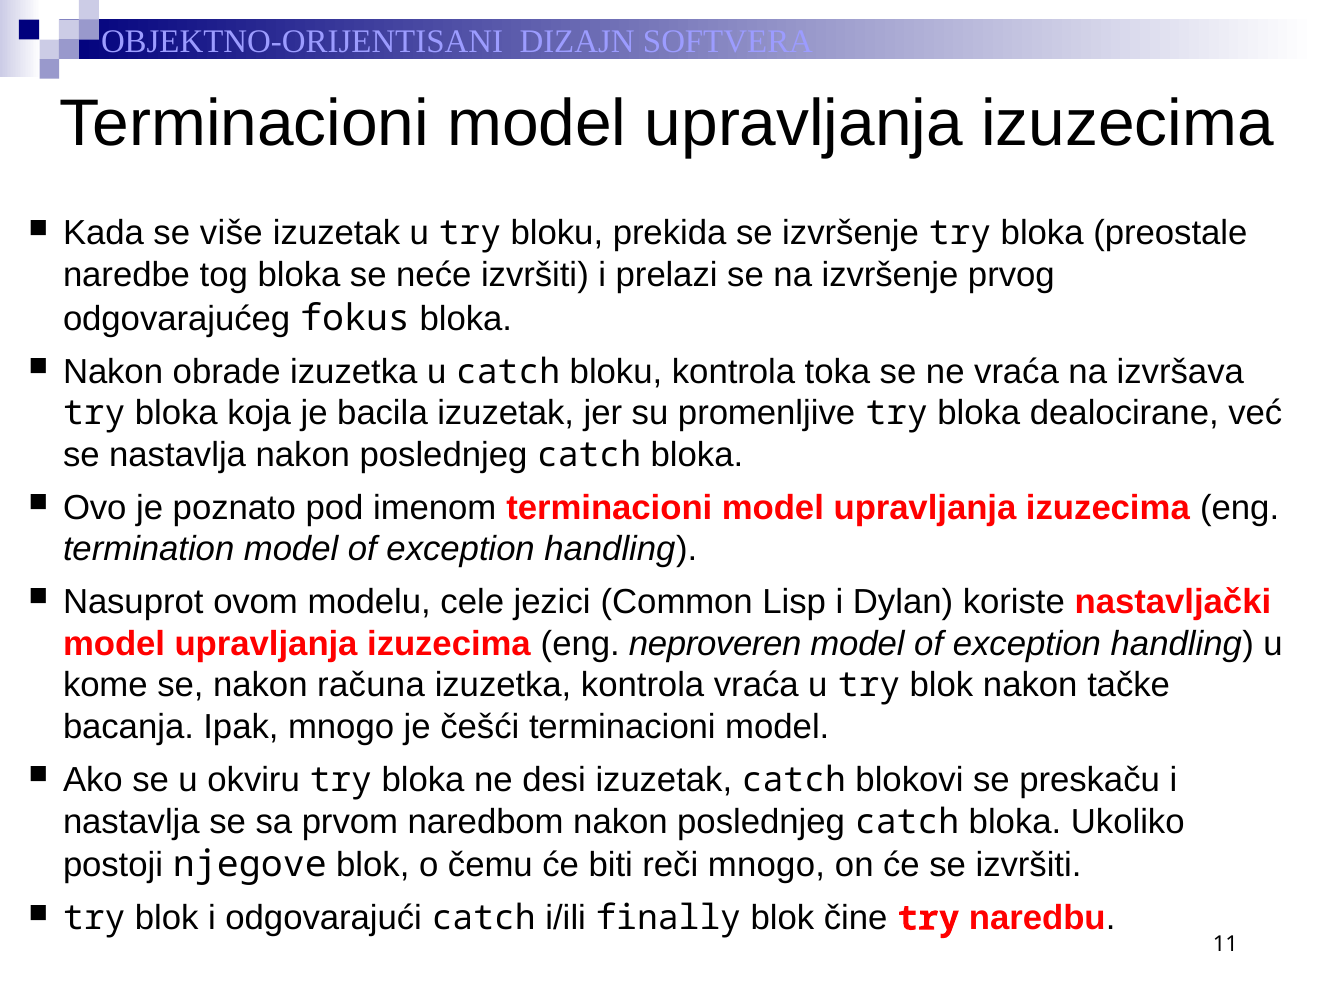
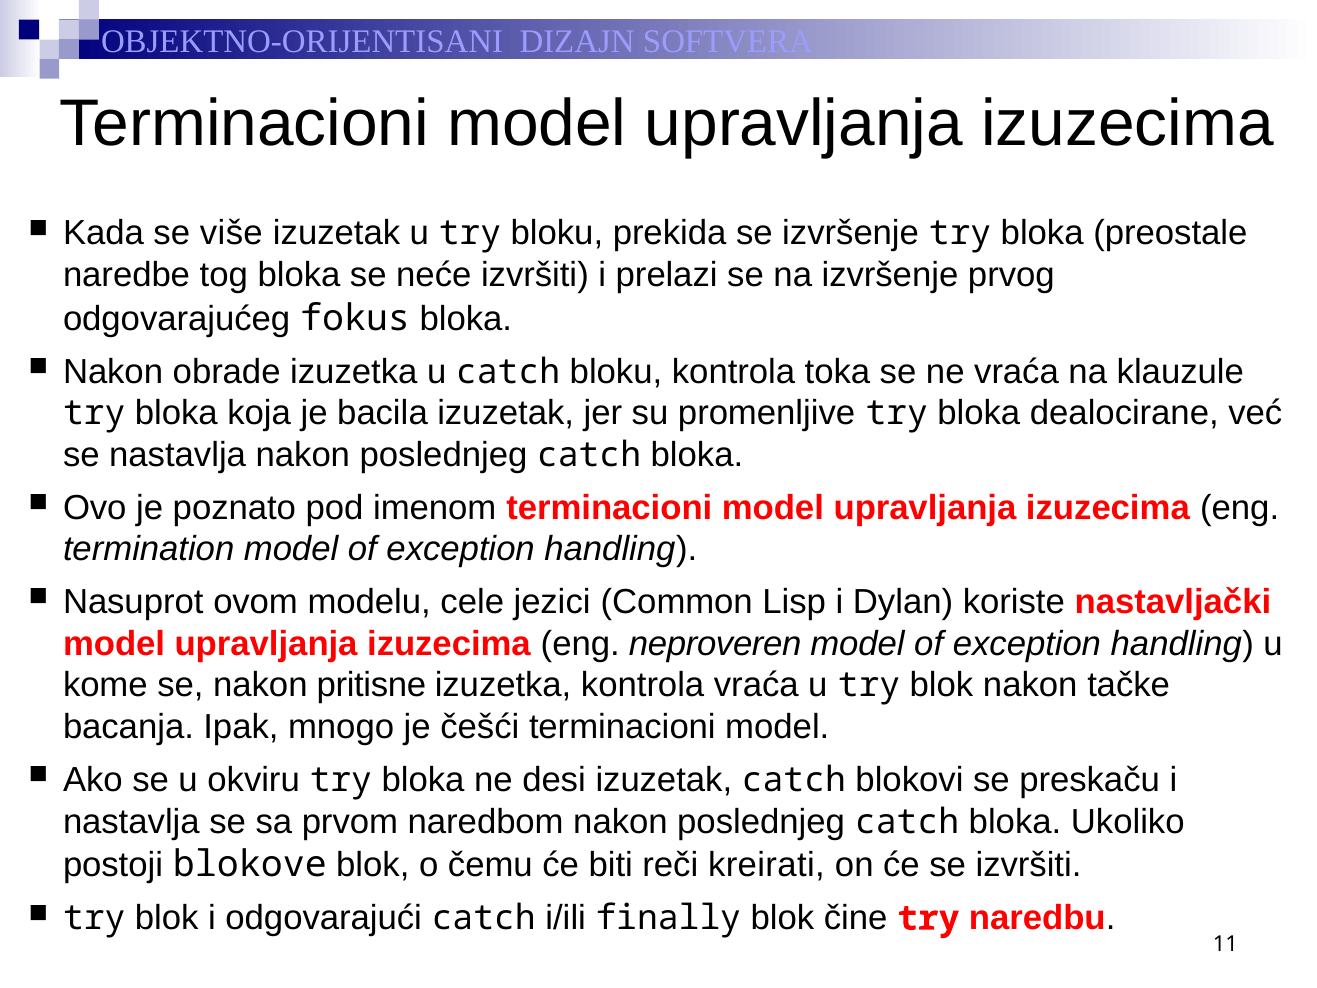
izvršava: izvršava -> klauzule
računa: računa -> pritisne
njegove: njegove -> blokove
reči mnogo: mnogo -> kreirati
